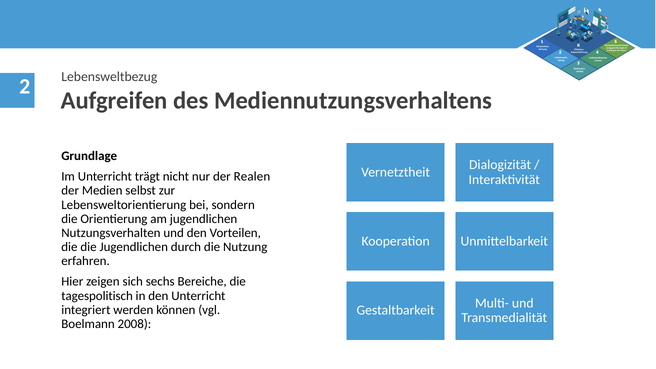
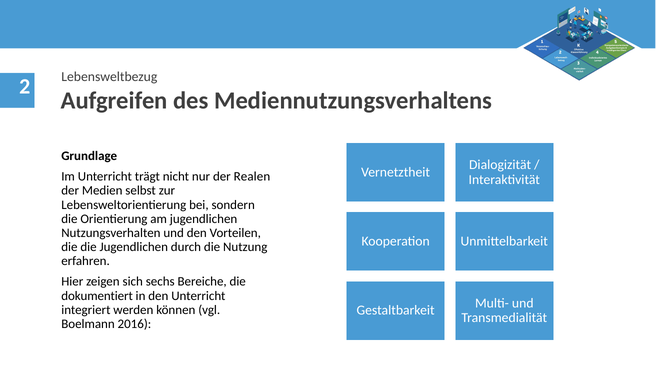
tagespolitisch: tagespolitisch -> dokumentiert
2008: 2008 -> 2016
